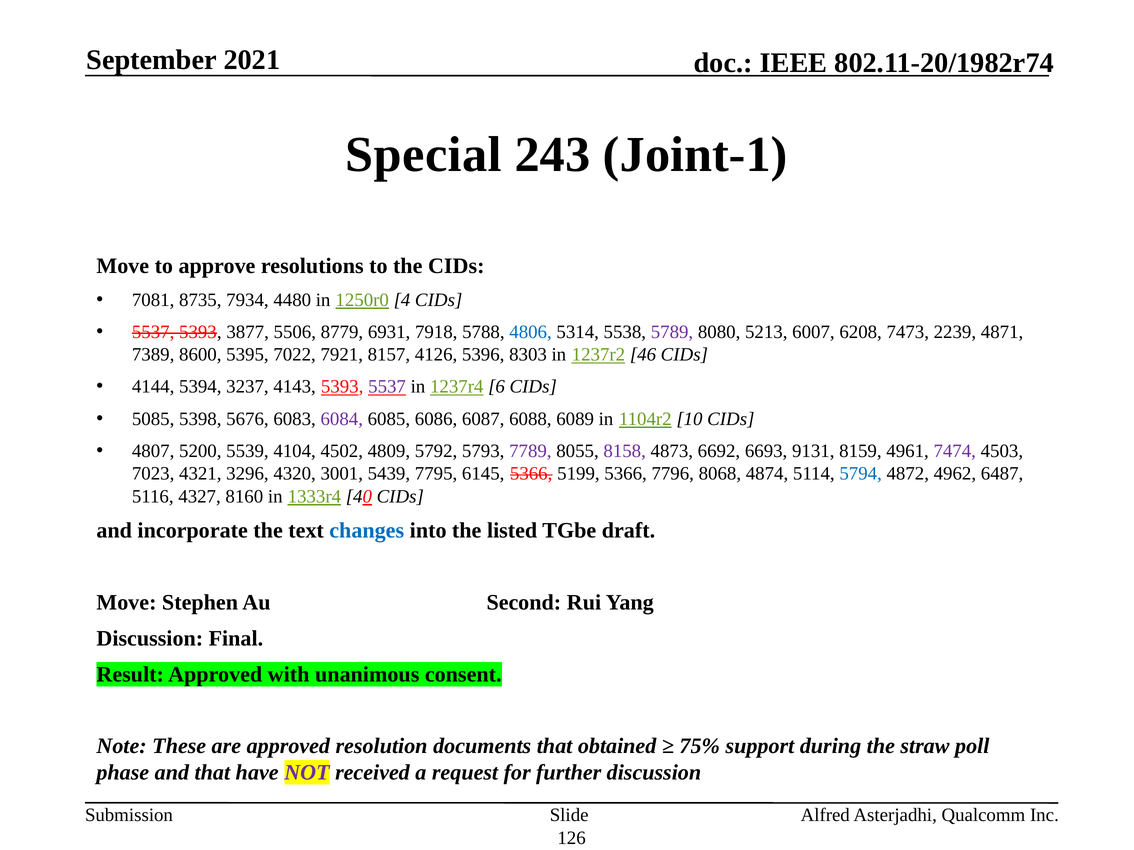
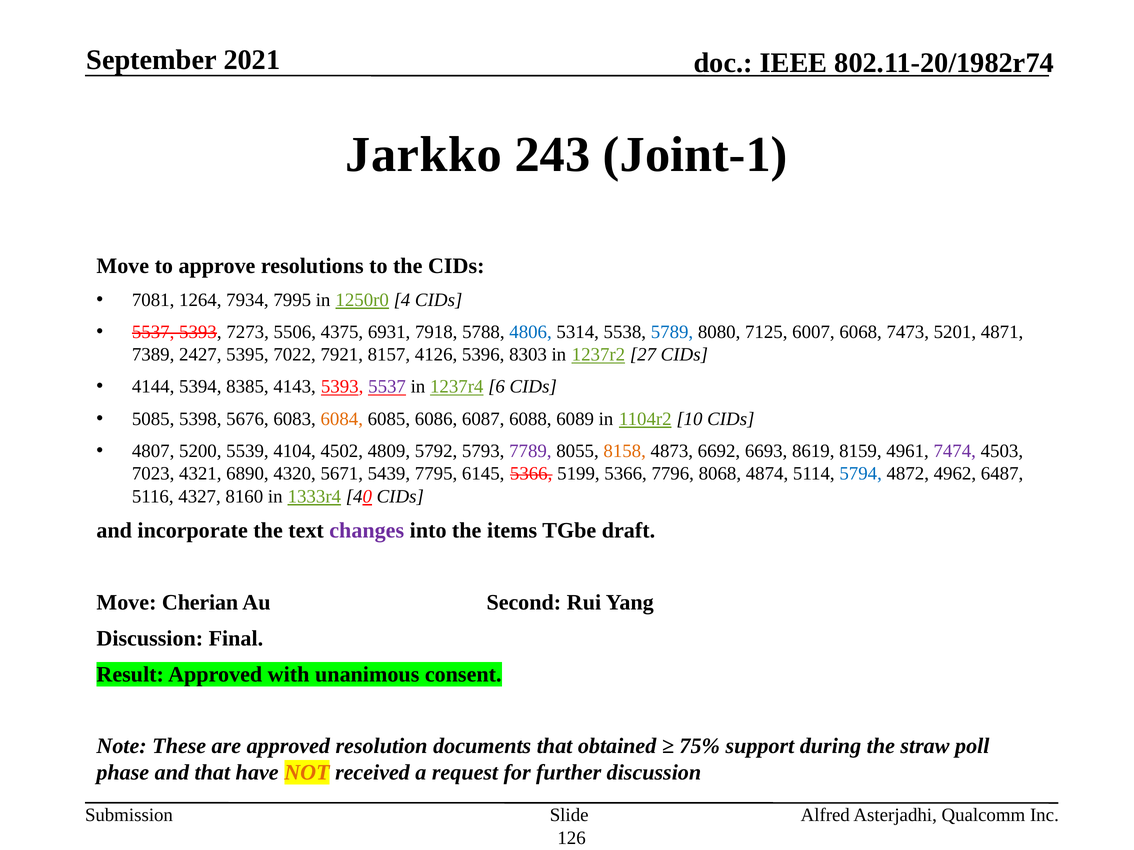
Special: Special -> Jarkko
8735: 8735 -> 1264
4480: 4480 -> 7995
3877: 3877 -> 7273
8779: 8779 -> 4375
5789 colour: purple -> blue
5213: 5213 -> 7125
6208: 6208 -> 6068
2239: 2239 -> 5201
8600: 8600 -> 2427
46: 46 -> 27
3237: 3237 -> 8385
6084 colour: purple -> orange
8158 colour: purple -> orange
9131: 9131 -> 8619
3296: 3296 -> 6890
3001: 3001 -> 5671
changes colour: blue -> purple
listed: listed -> items
Stephen: Stephen -> Cherian
NOT colour: purple -> orange
